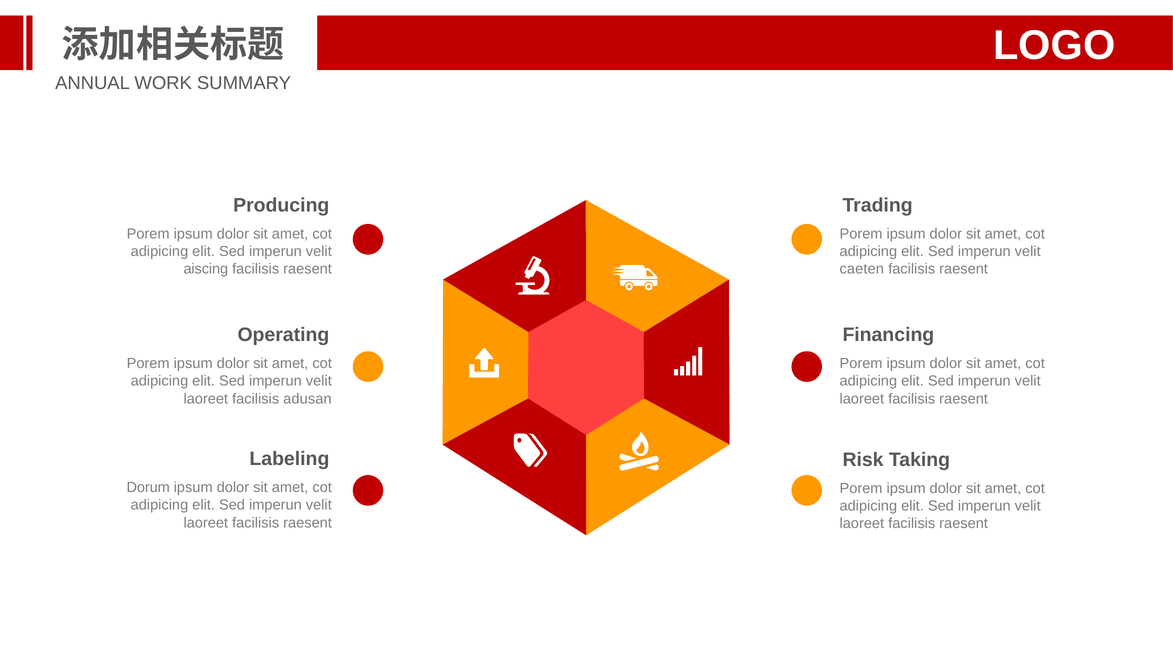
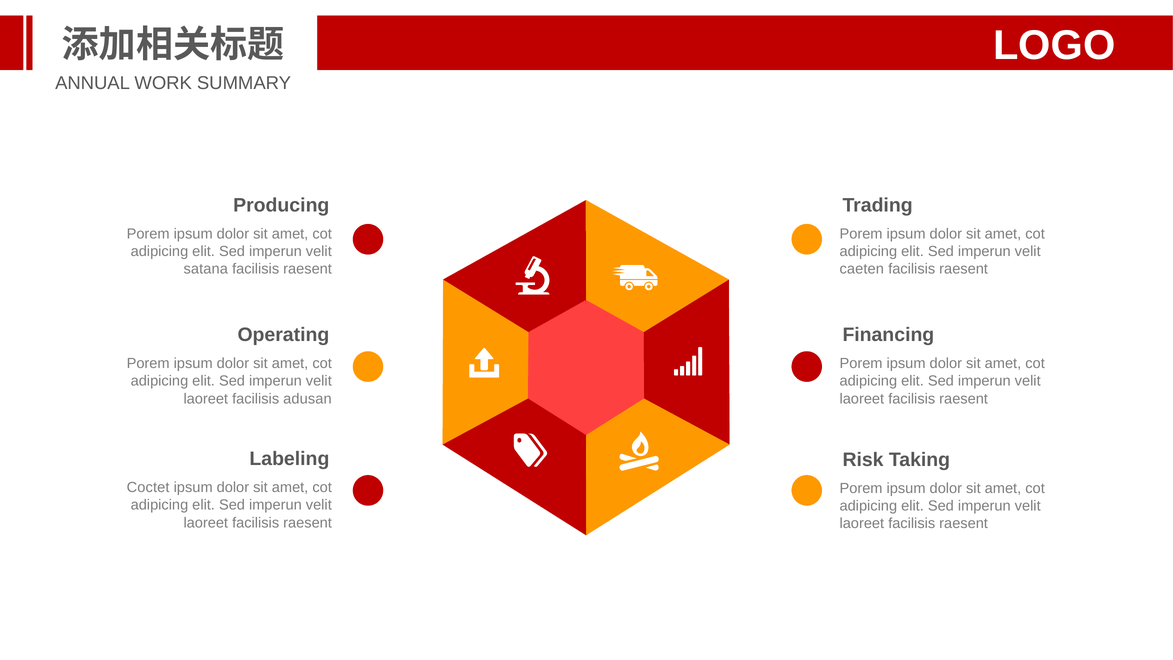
aiscing: aiscing -> satana
Dorum: Dorum -> Coctet
